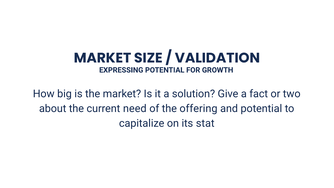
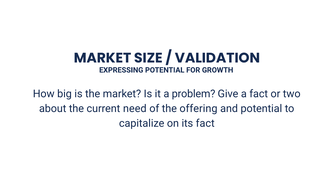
solution: solution -> problem
its stat: stat -> fact
